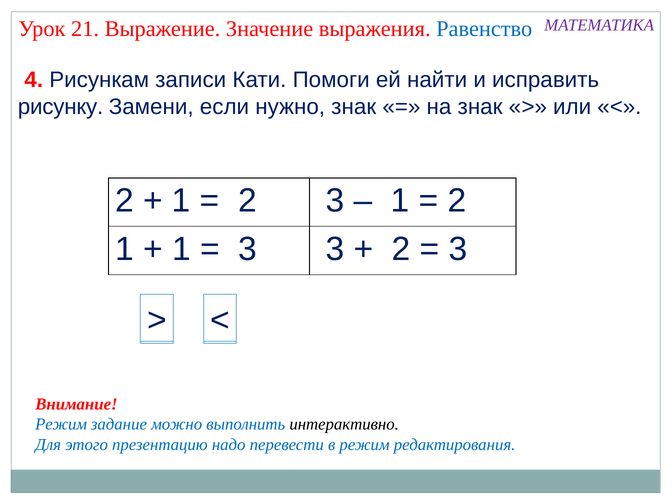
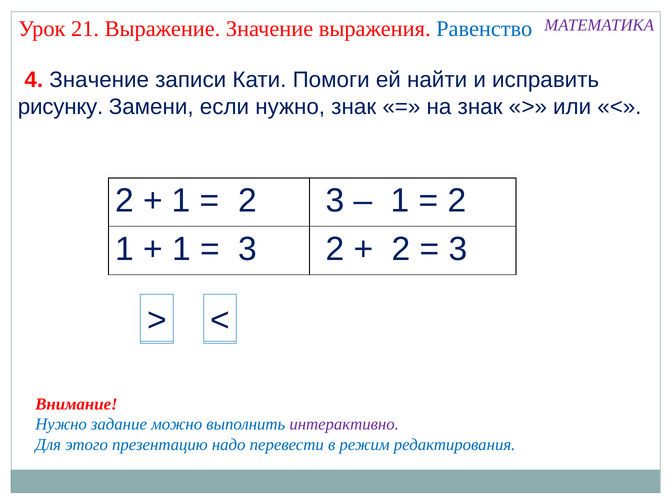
4 Рисункам: Рисункам -> Значение
3 3: 3 -> 2
Режим at (61, 424): Режим -> Нужно
интерактивно colour: black -> purple
